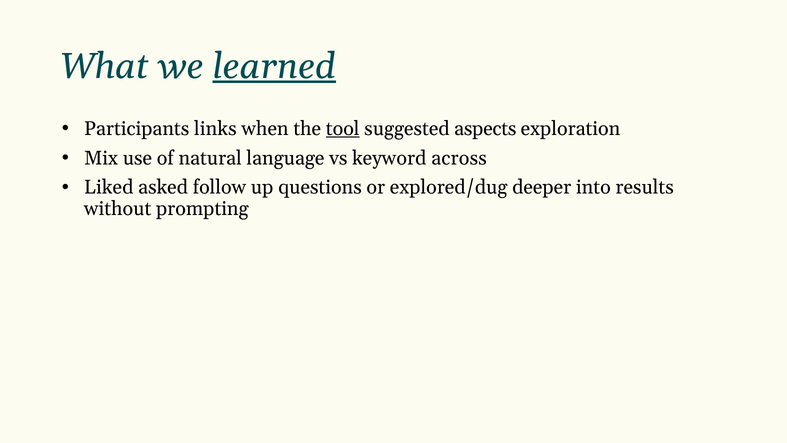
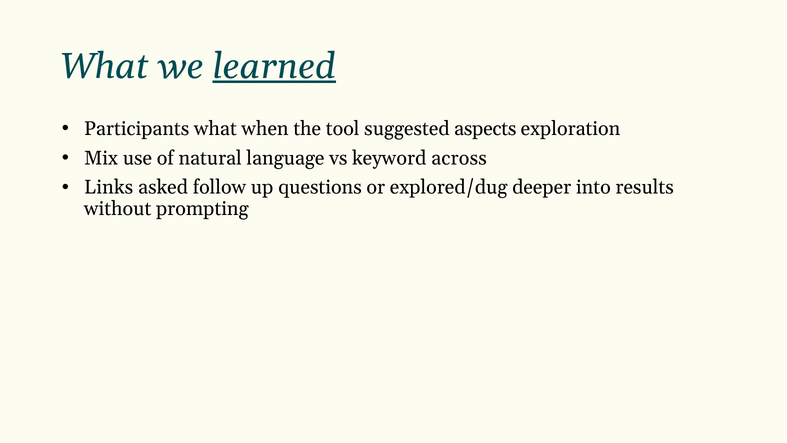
Participants links: links -> what
tool underline: present -> none
Liked: Liked -> Links
